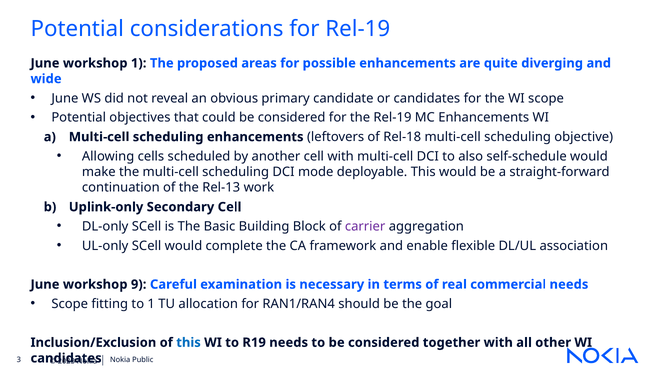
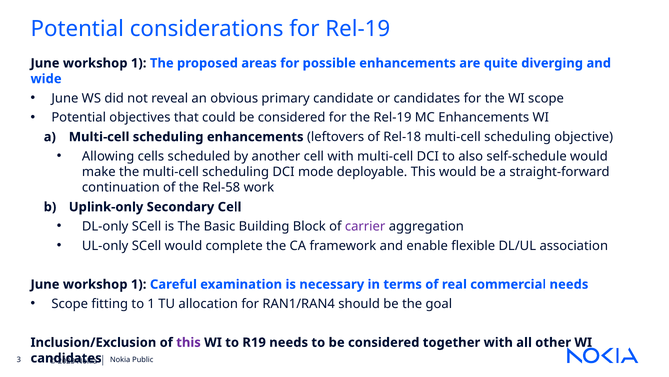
Rel-13: Rel-13 -> Rel-58
9 at (139, 284): 9 -> 1
this at (189, 342) colour: blue -> purple
